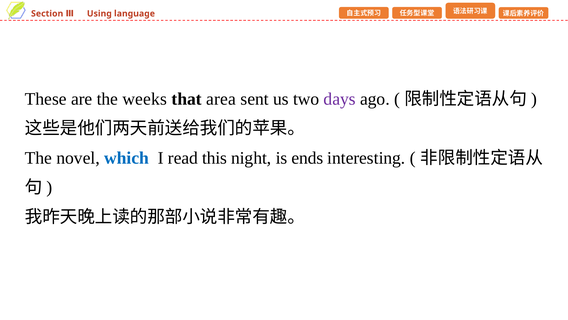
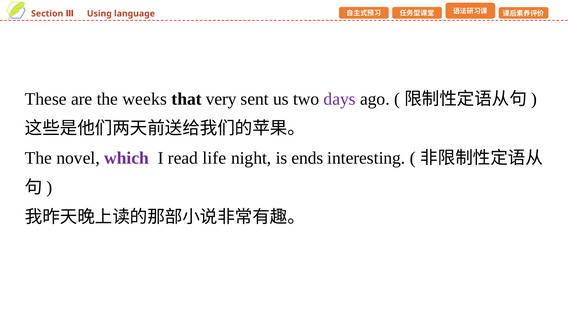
area: area -> very
which colour: blue -> purple
this: this -> life
